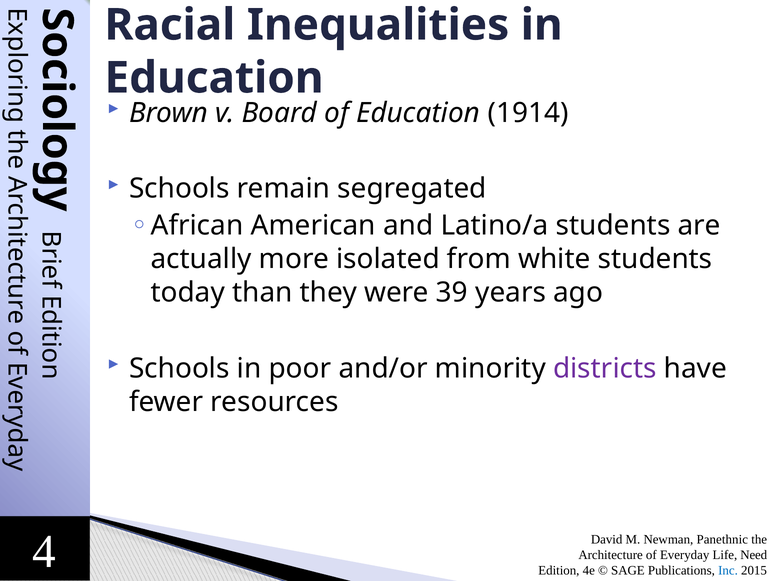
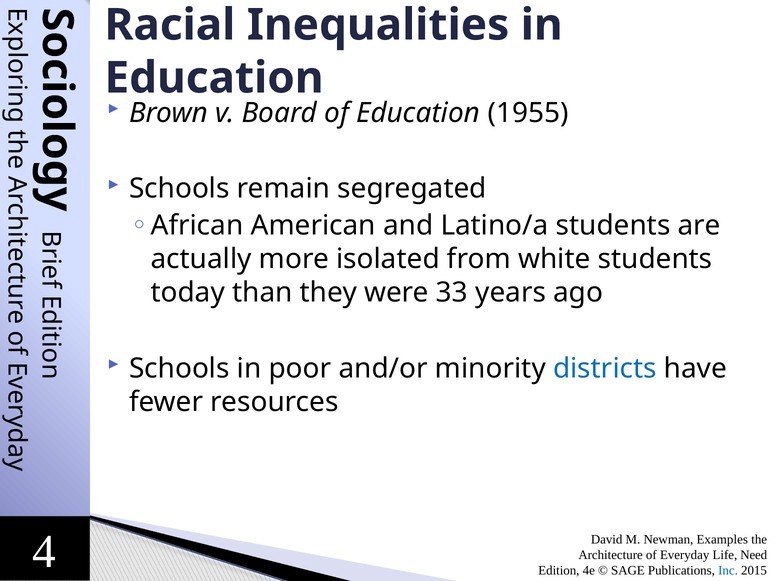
1914: 1914 -> 1955
39: 39 -> 33
districts colour: purple -> blue
Panethnic: Panethnic -> Examples
